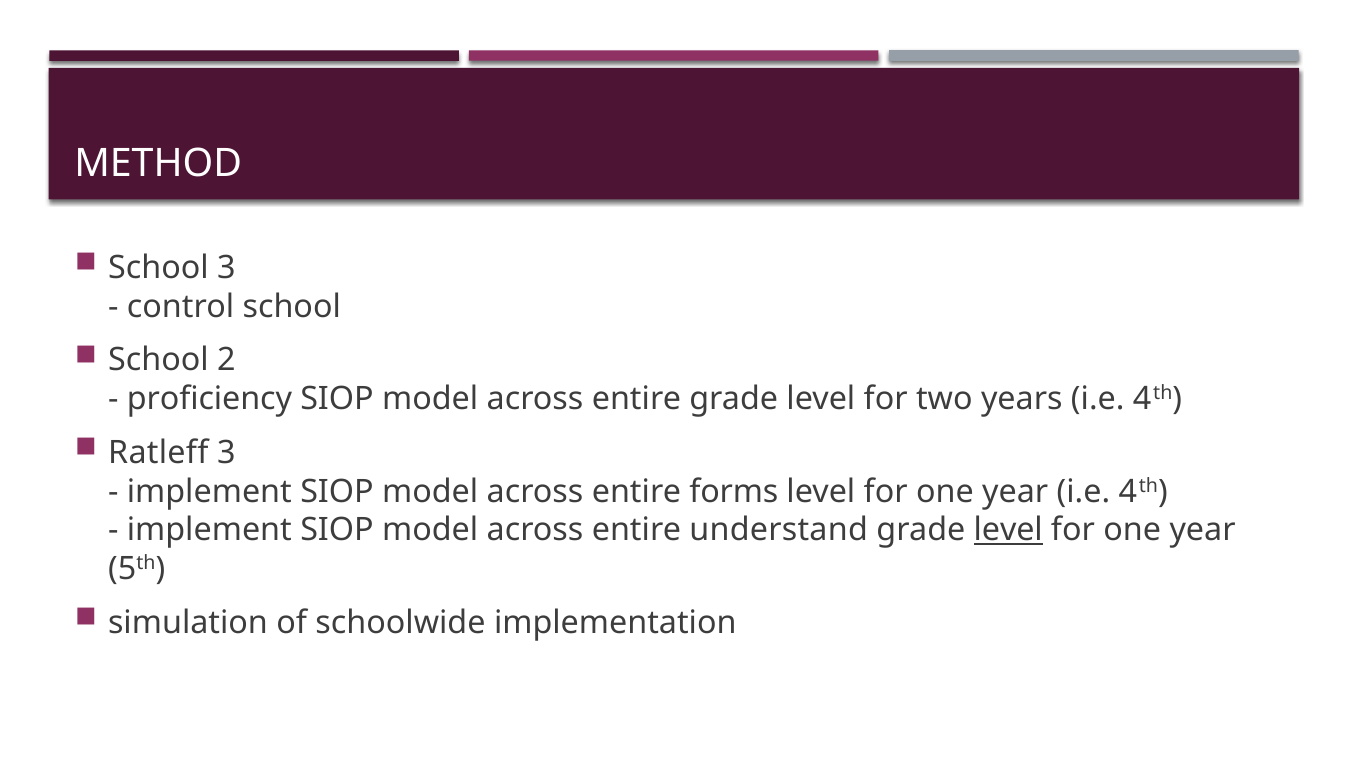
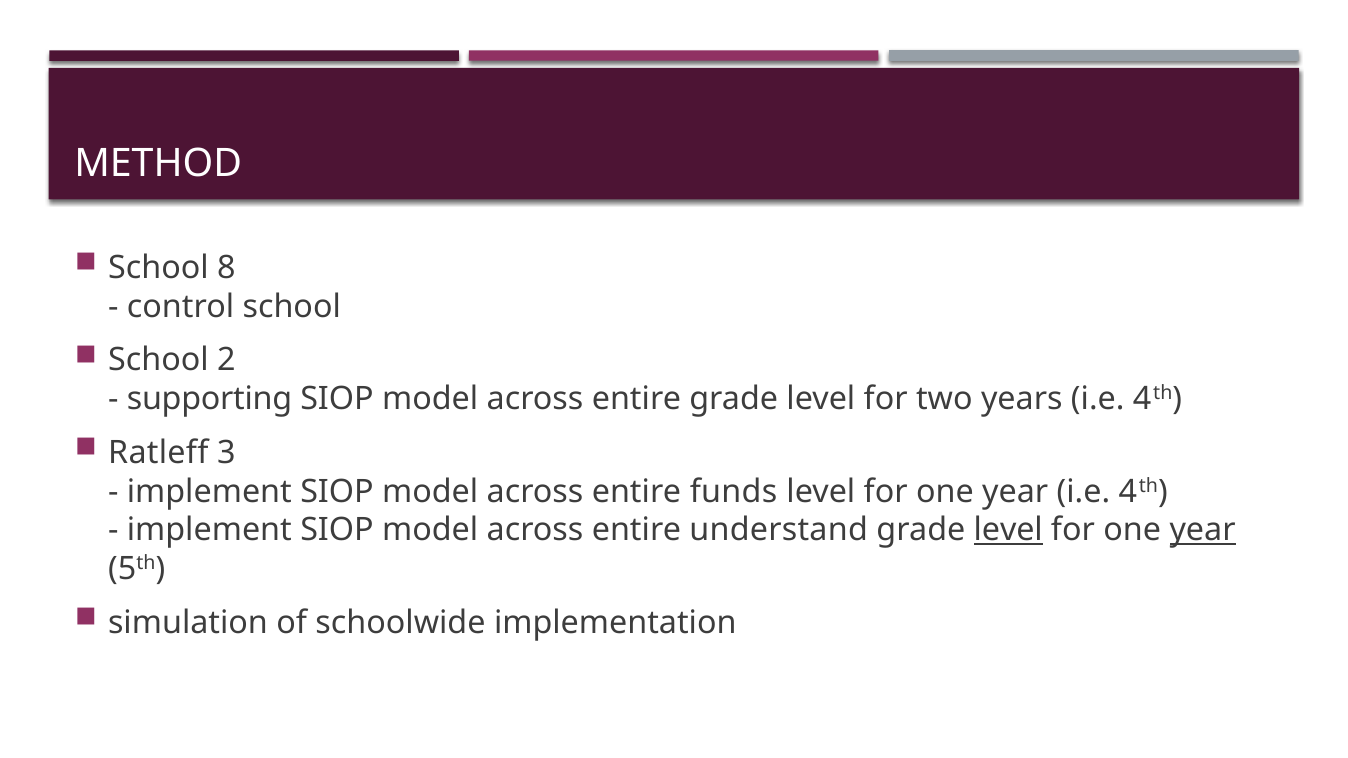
School 3: 3 -> 8
proficiency: proficiency -> supporting
forms: forms -> funds
year at (1203, 530) underline: none -> present
